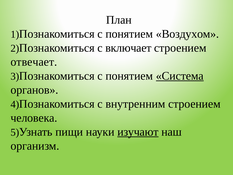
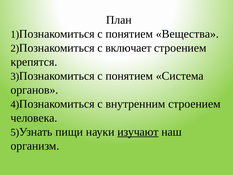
Воздухом: Воздухом -> Вещества
отвечает: отвечает -> крепятся
Система underline: present -> none
